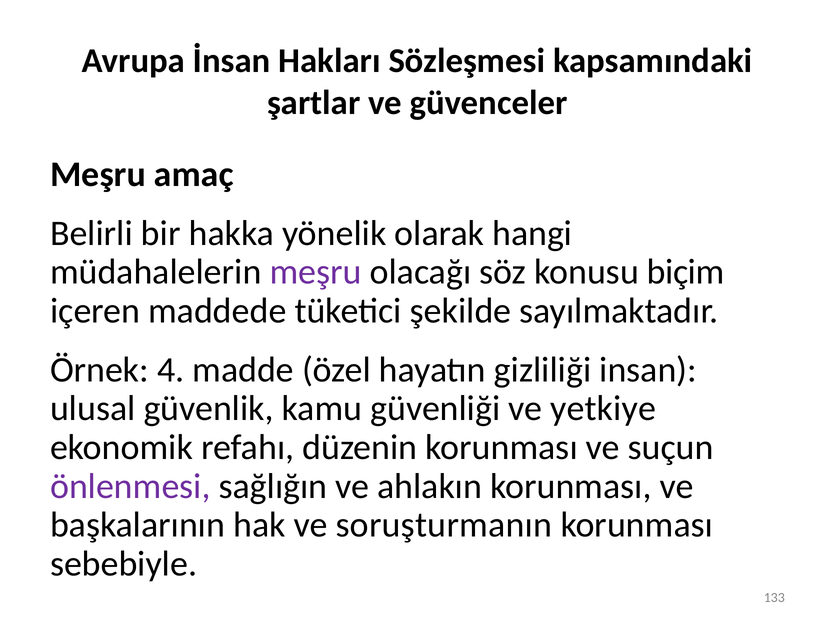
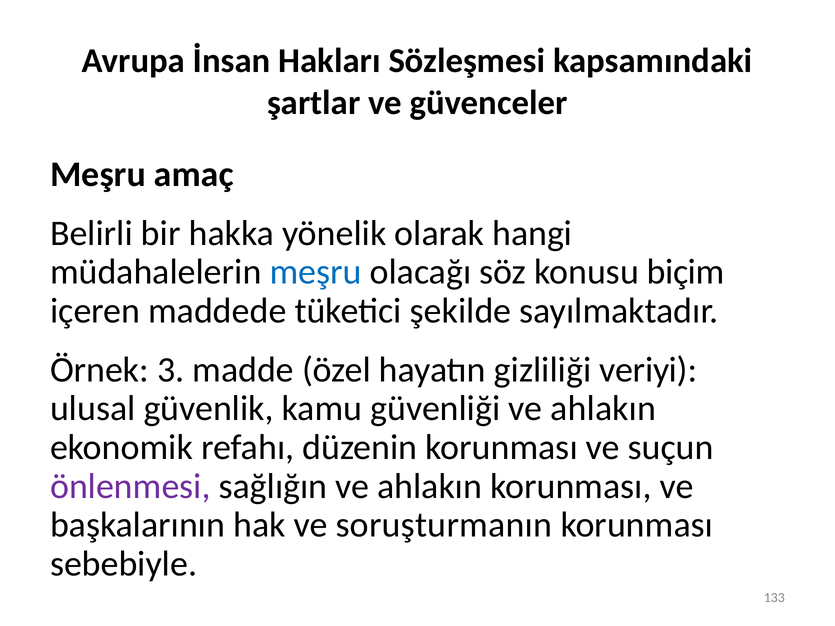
meşru at (316, 272) colour: purple -> blue
4: 4 -> 3
insan: insan -> veriyi
güvenliği ve yetkiye: yetkiye -> ahlakın
